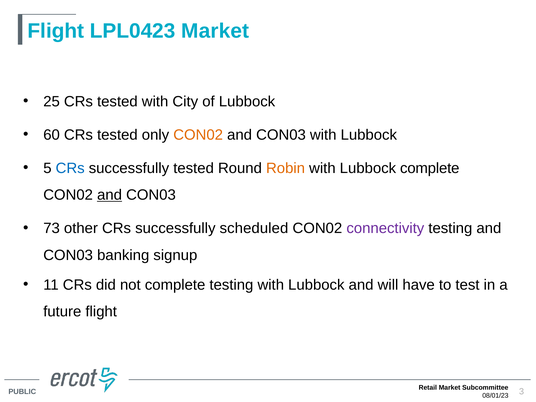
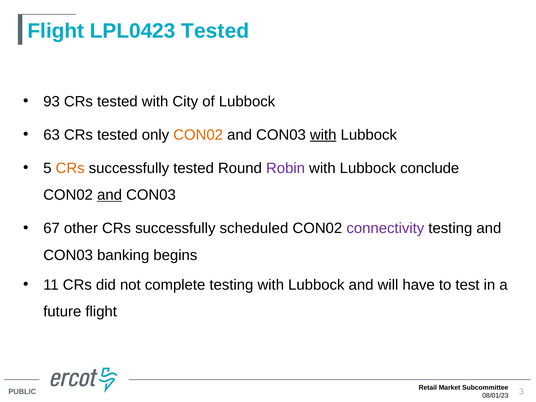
LPL0423 Market: Market -> Tested
25: 25 -> 93
60: 60 -> 63
with at (323, 135) underline: none -> present
CRs at (70, 168) colour: blue -> orange
Robin colour: orange -> purple
Lubbock complete: complete -> conclude
73: 73 -> 67
signup: signup -> begins
